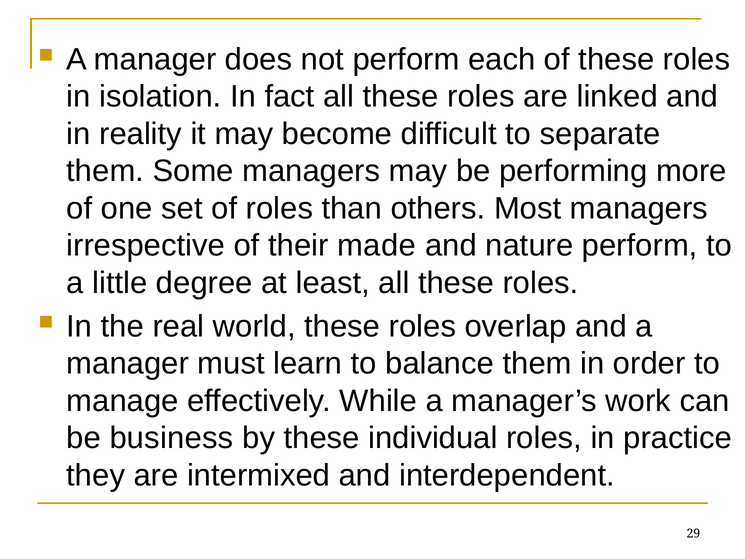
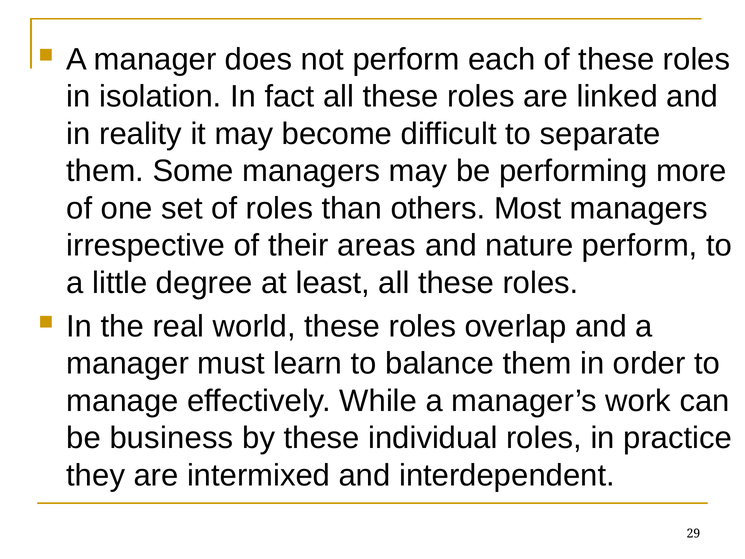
made: made -> areas
